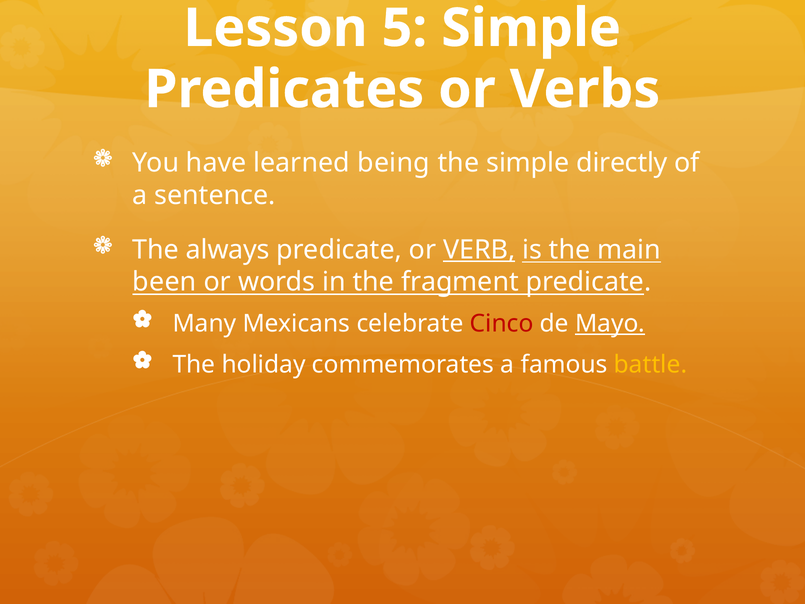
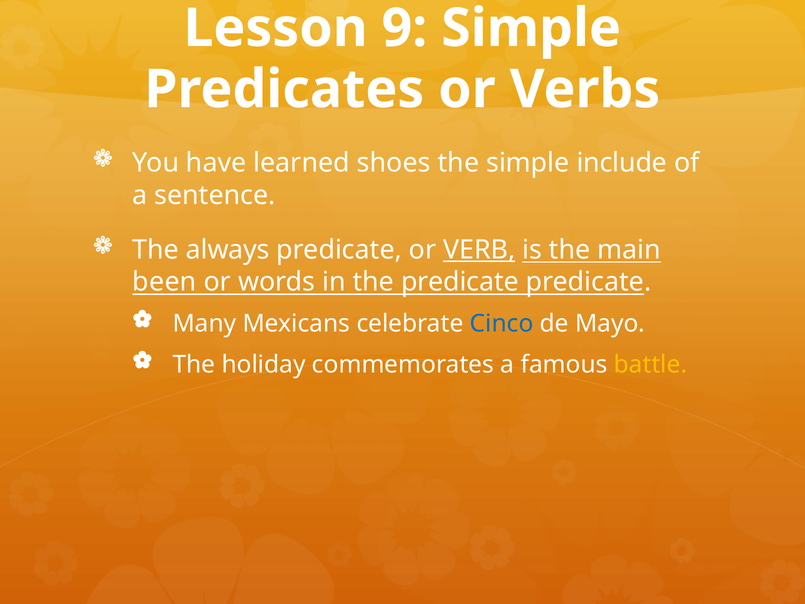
5: 5 -> 9
being: being -> shoes
directly: directly -> include
the fragment: fragment -> predicate
Cinco colour: red -> blue
Mayo underline: present -> none
